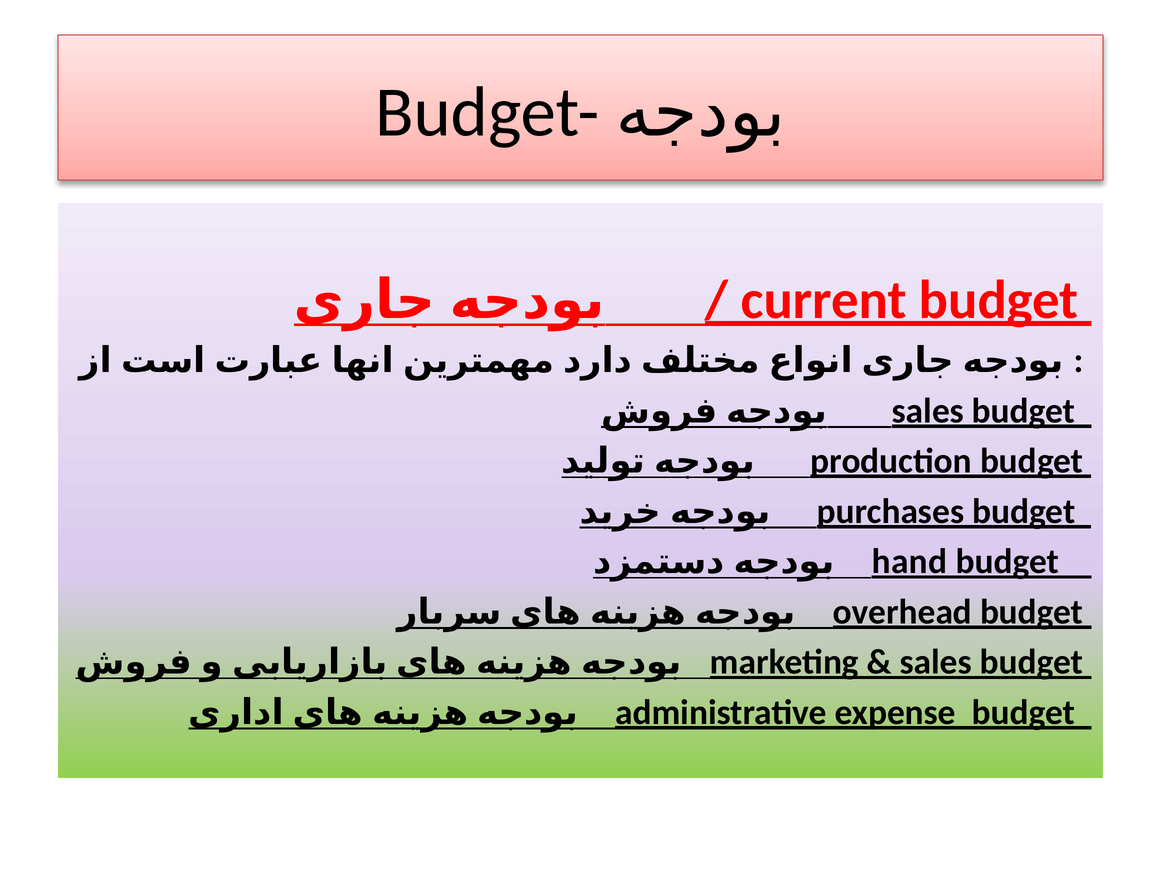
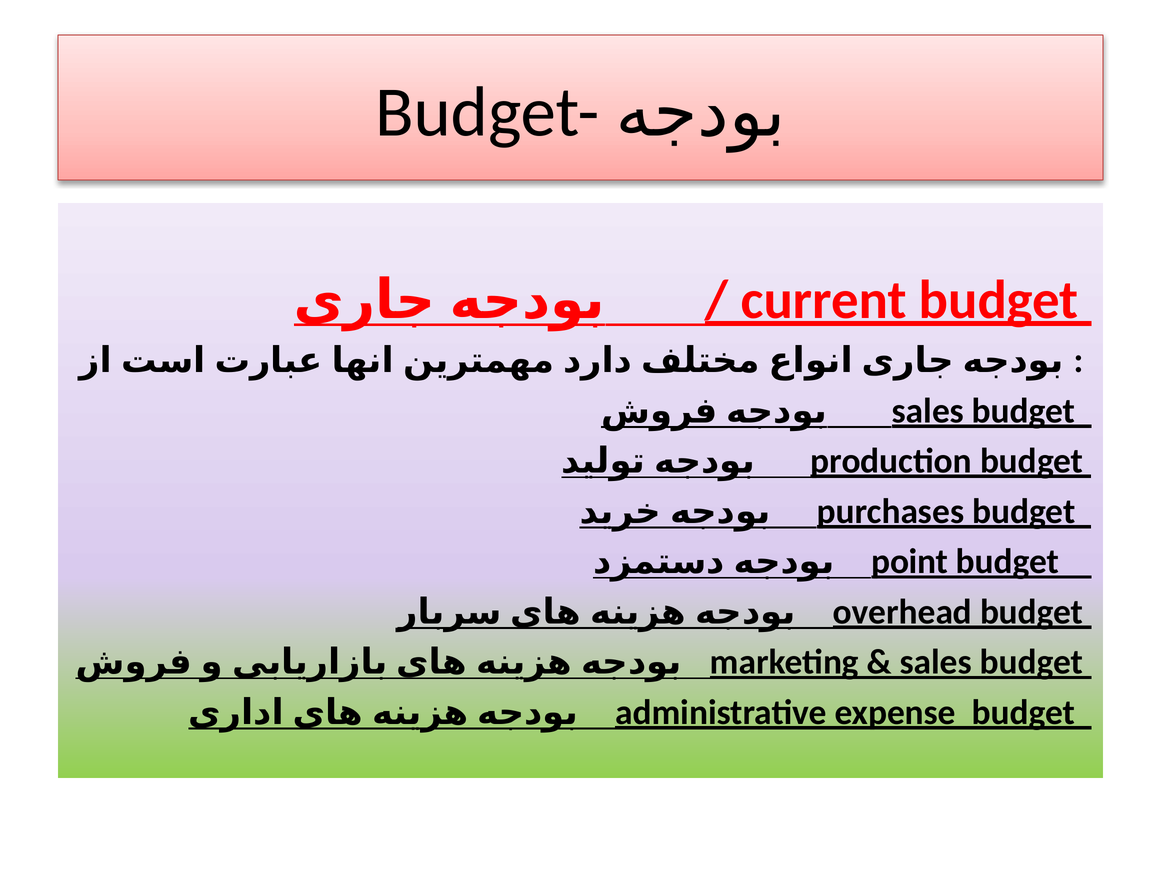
hand: hand -> point
